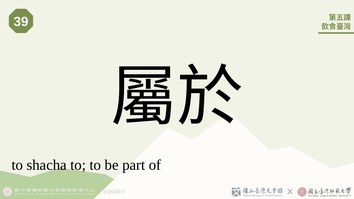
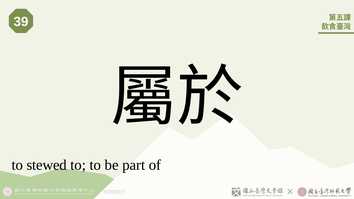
shacha: shacha -> stewed
